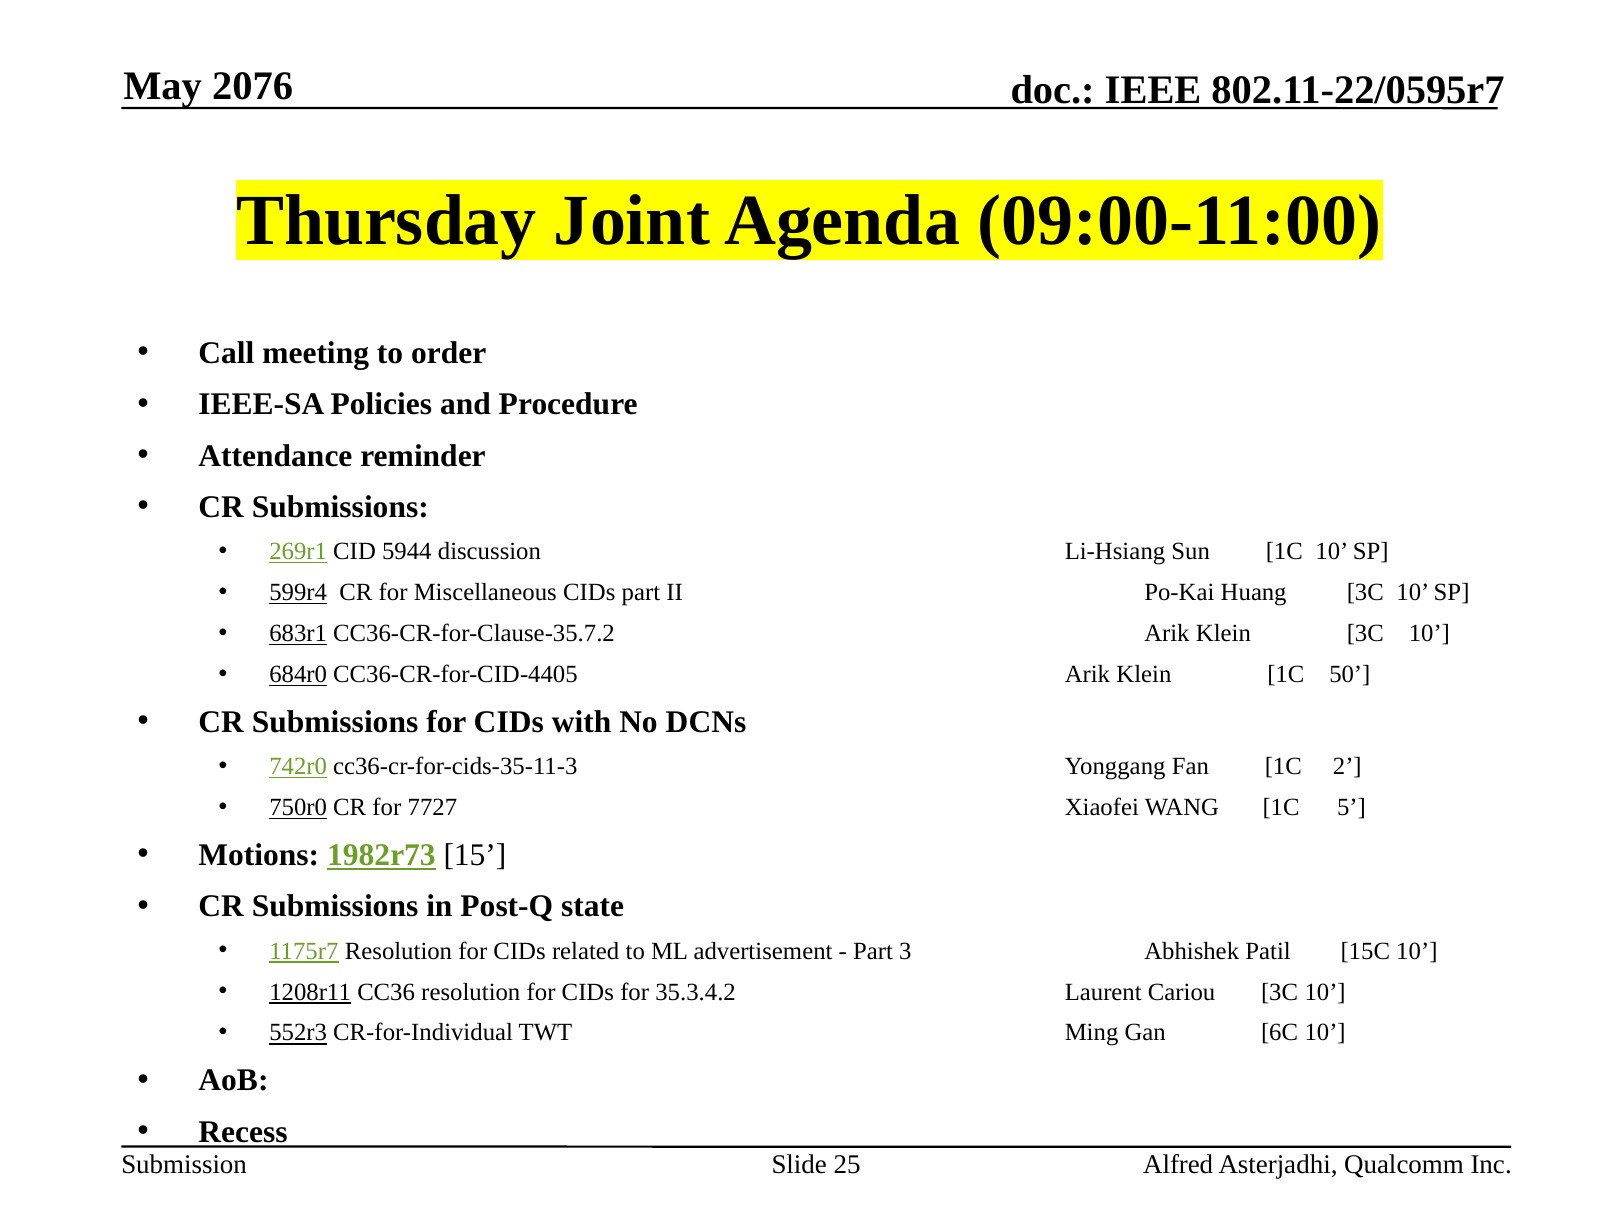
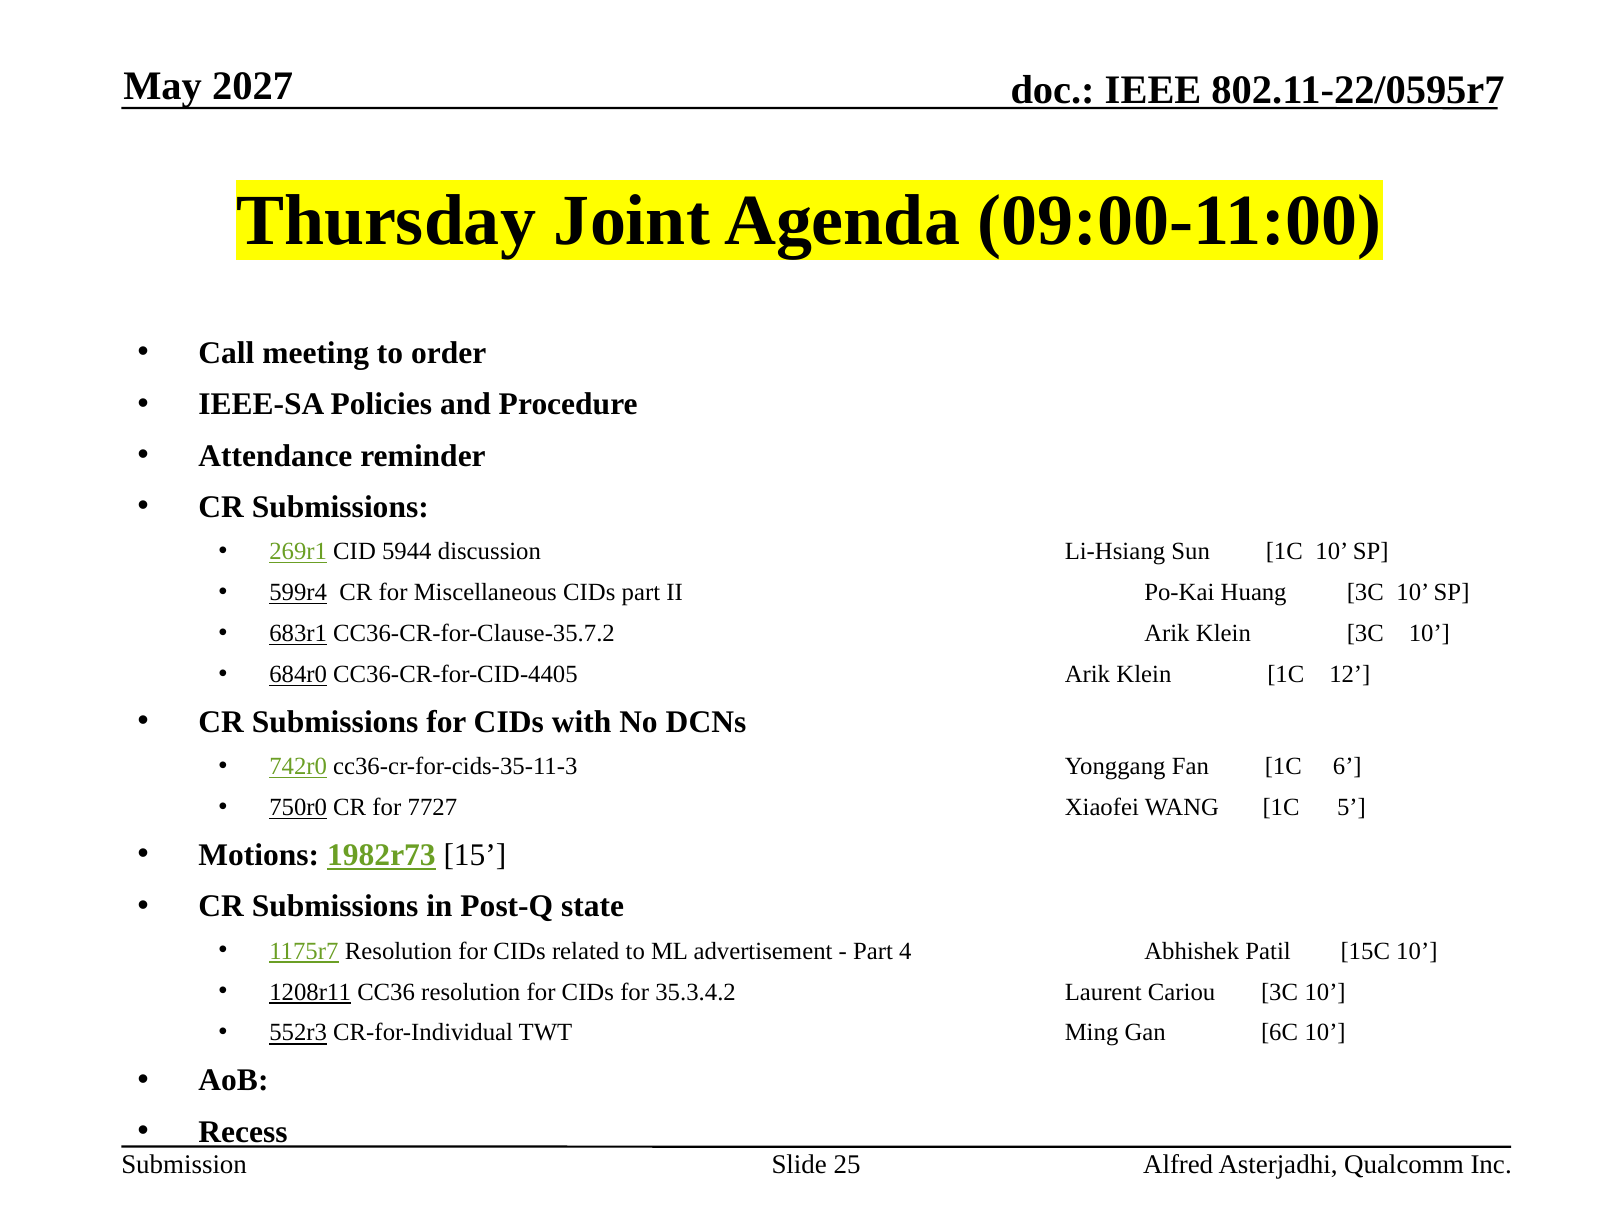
2076: 2076 -> 2027
50: 50 -> 12
2: 2 -> 6
3: 3 -> 4
